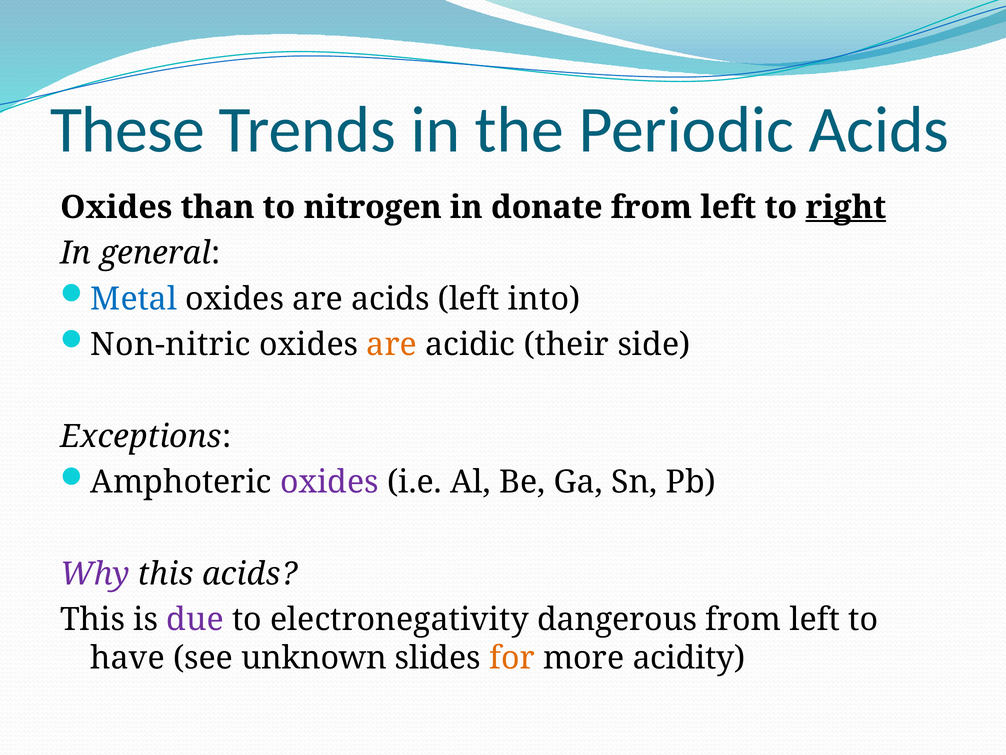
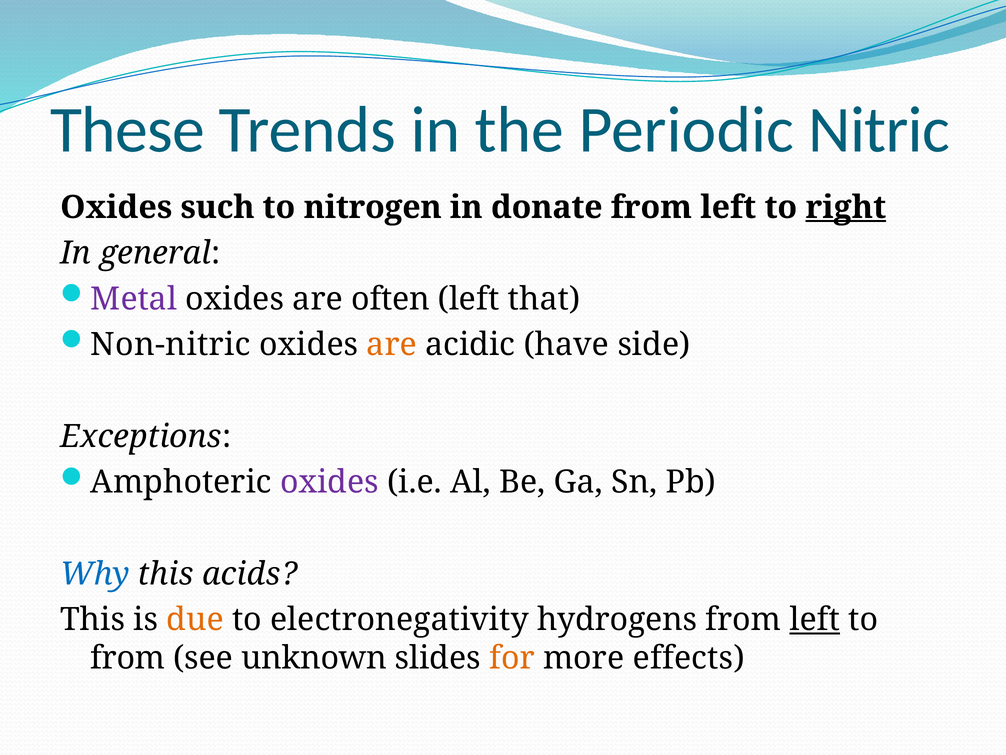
Periodic Acids: Acids -> Nitric
than: than -> such
Metal colour: blue -> purple
are acids: acids -> often
into: into -> that
their: their -> have
Why colour: purple -> blue
due colour: purple -> orange
dangerous: dangerous -> hydrogens
left at (815, 619) underline: none -> present
have at (128, 658): have -> from
acidity: acidity -> effects
